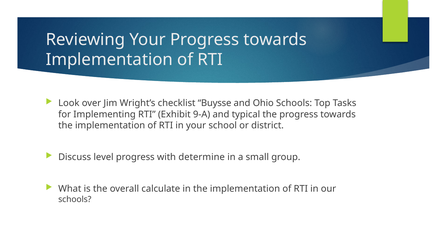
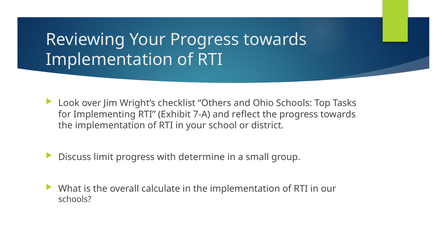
Buysse: Buysse -> Others
9-A: 9-A -> 7-A
typical: typical -> reflect
level: level -> limit
